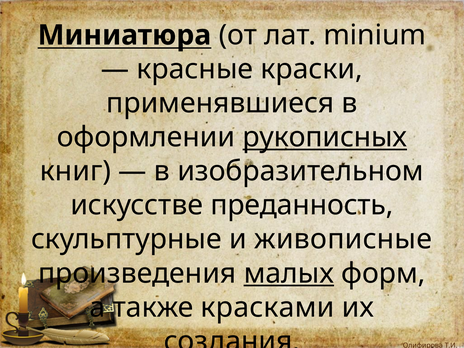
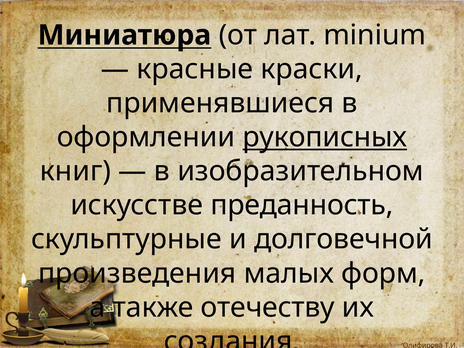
живописные: живописные -> долговечной
малых underline: present -> none
красками: красками -> отечеству
